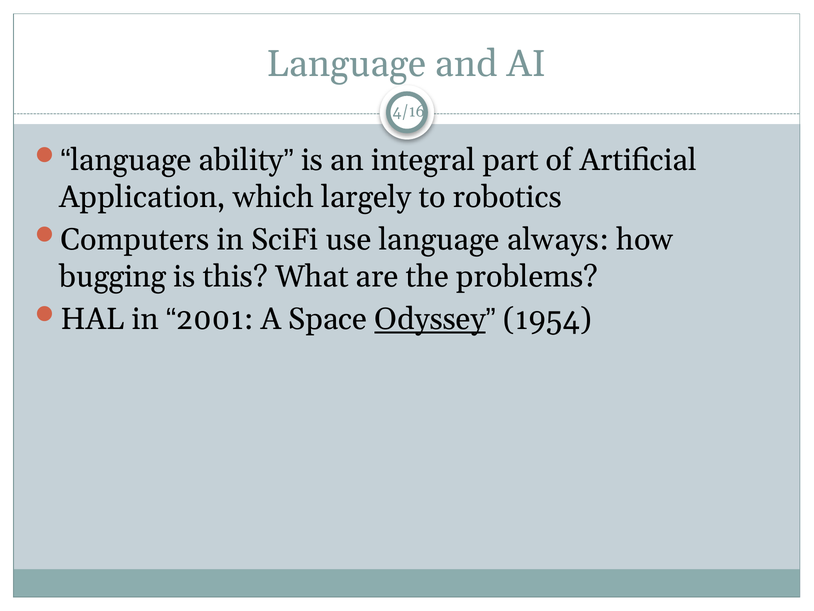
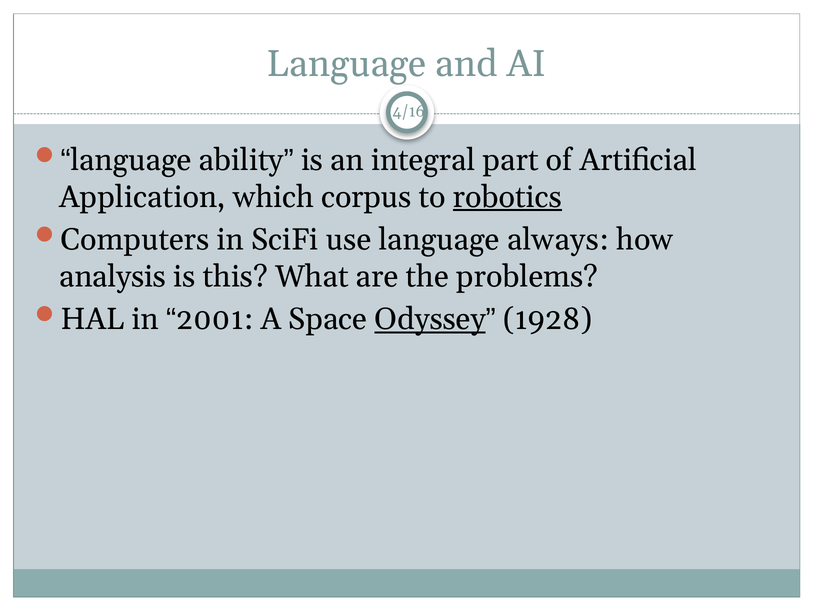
largely: largely -> corpus
robotics underline: none -> present
bugging: bugging -> analysis
1954: 1954 -> 1928
